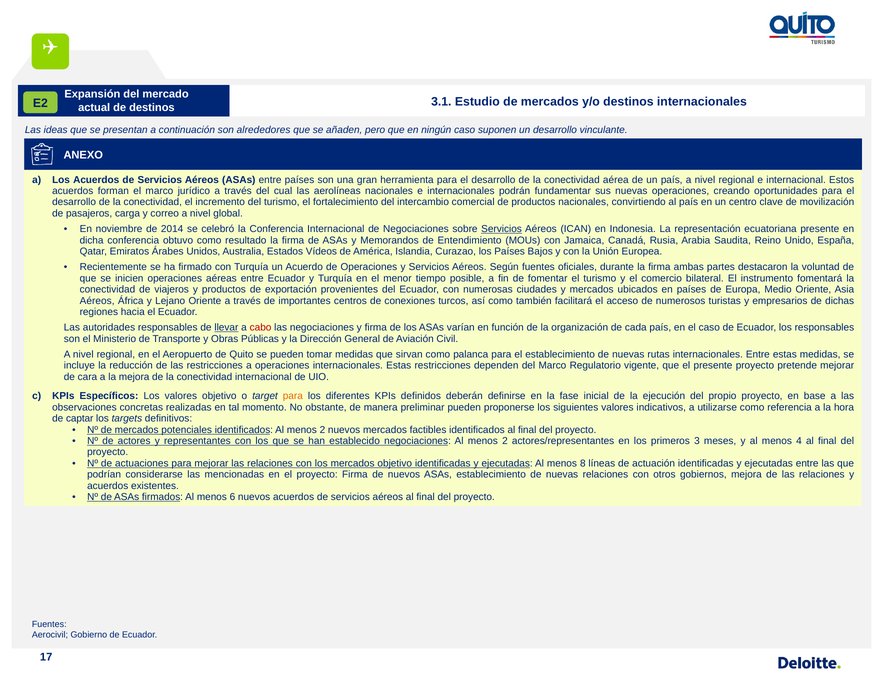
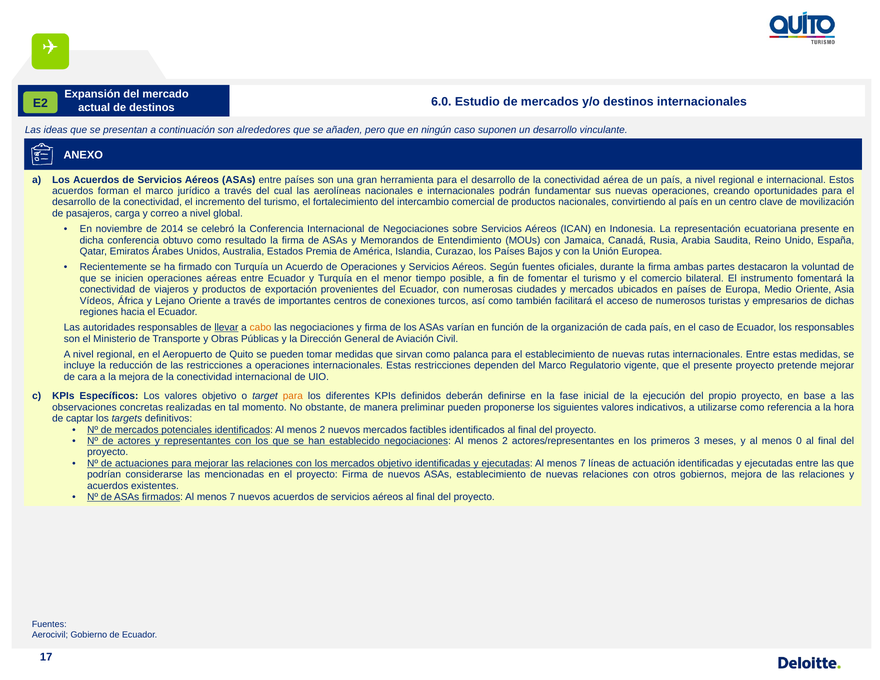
3.1: 3.1 -> 6.0
Servicios at (502, 229) underline: present -> none
Vídeos: Vídeos -> Premia
Aéreos at (97, 301): Aéreos -> Vídeos
cabo colour: red -> orange
4: 4 -> 0
ejecutadas Al menos 8: 8 -> 7
firmados Al menos 6: 6 -> 7
